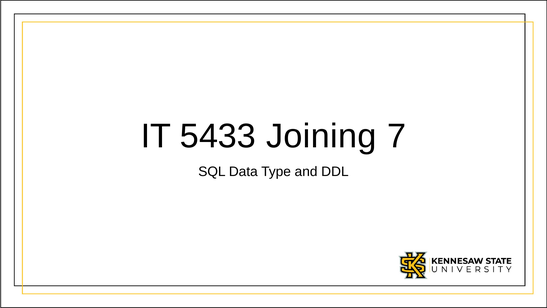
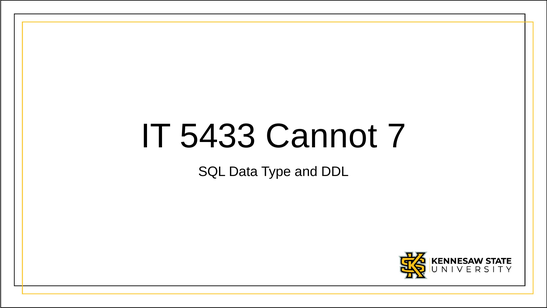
Joining: Joining -> Cannot
